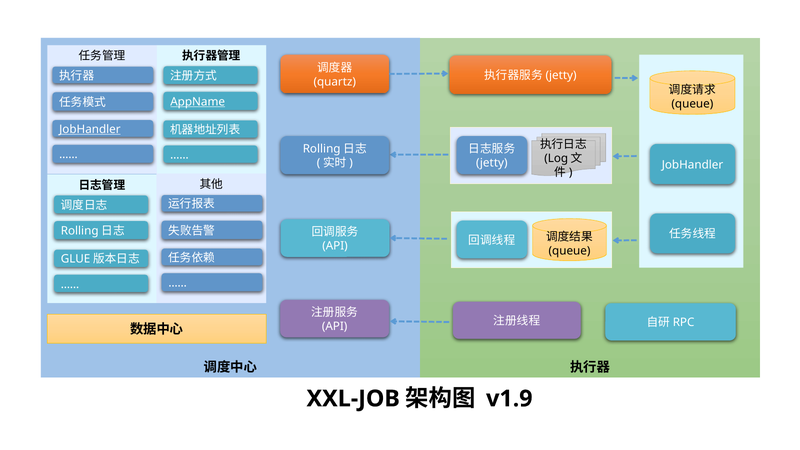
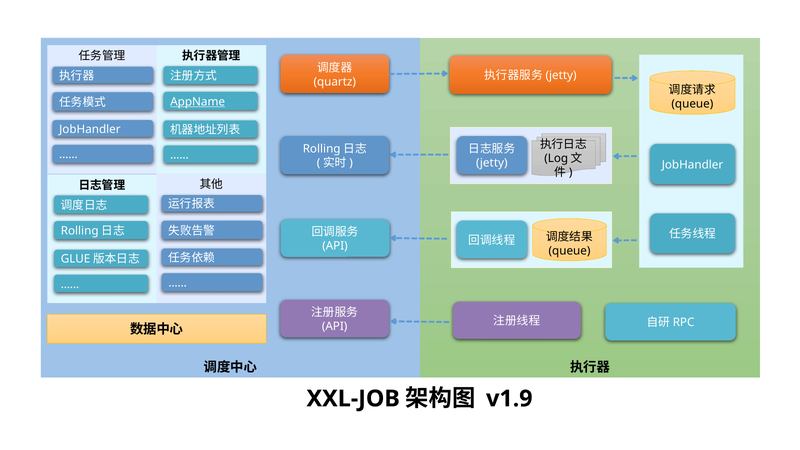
JobHandler at (90, 129) underline: present -> none
